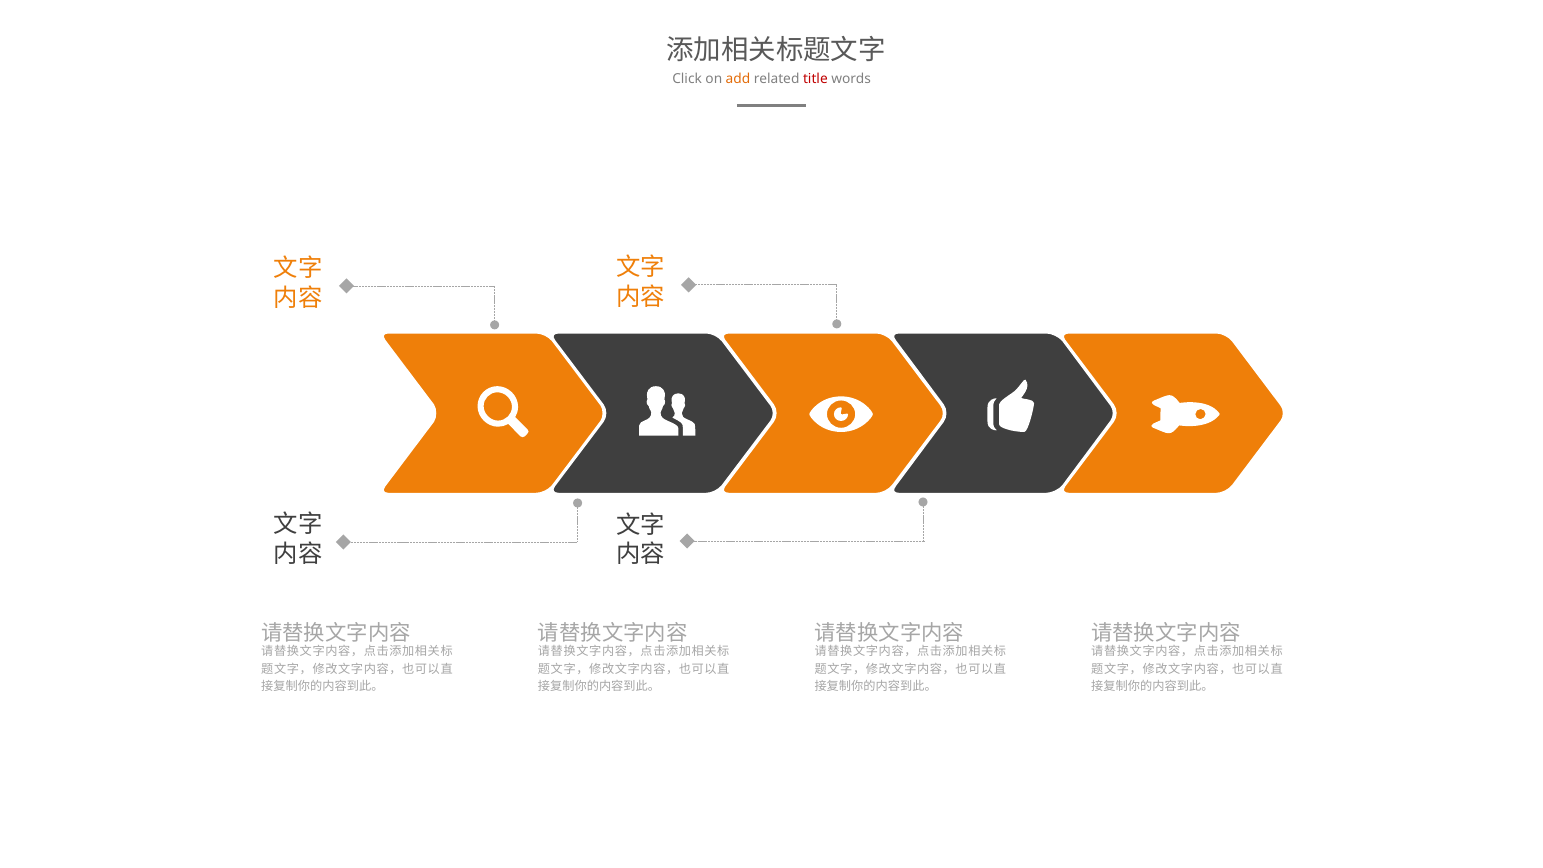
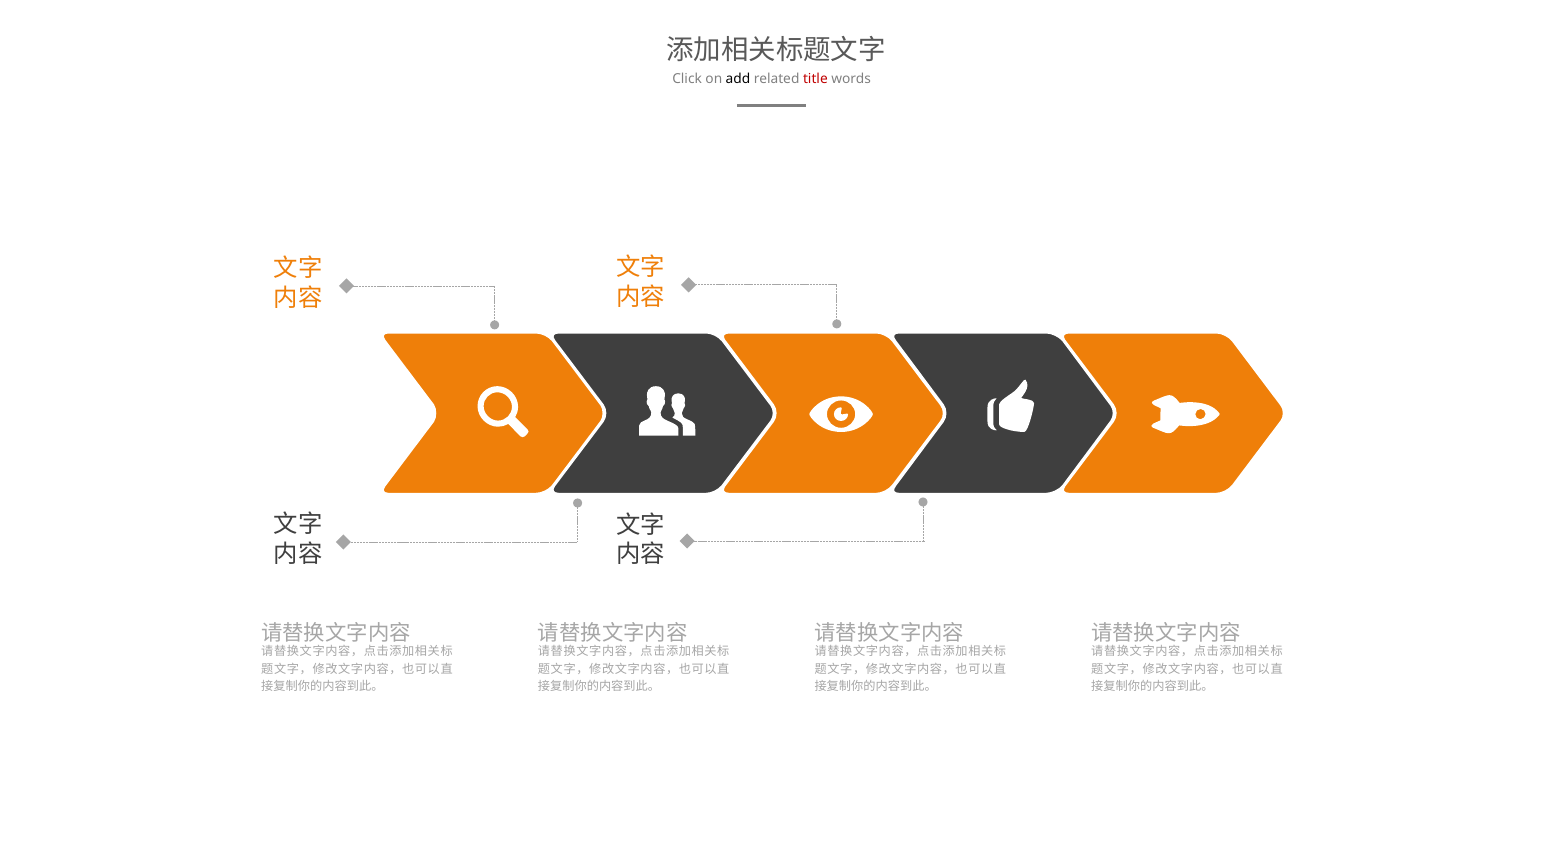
add colour: orange -> black
